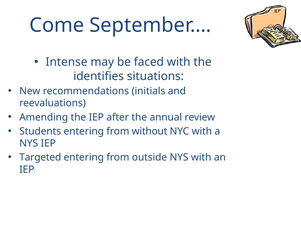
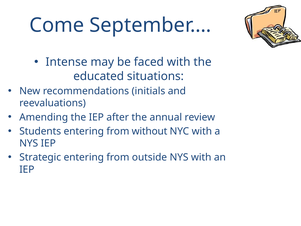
identifies: identifies -> educated
Targeted: Targeted -> Strategic
